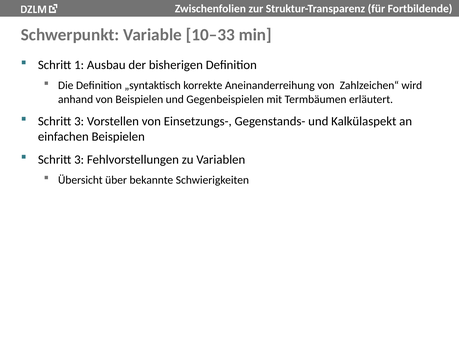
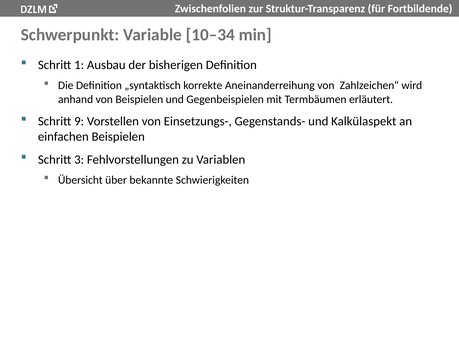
10–33: 10–33 -> 10–34
3 at (79, 121): 3 -> 9
